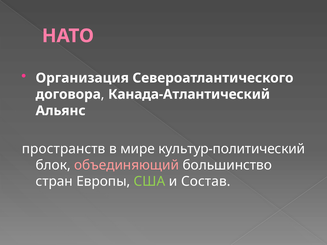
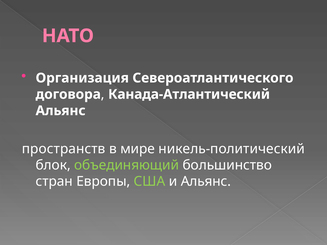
культур-политический: культур-политический -> никель-политический
объединяющий colour: pink -> light green
и Состав: Состав -> Альянс
